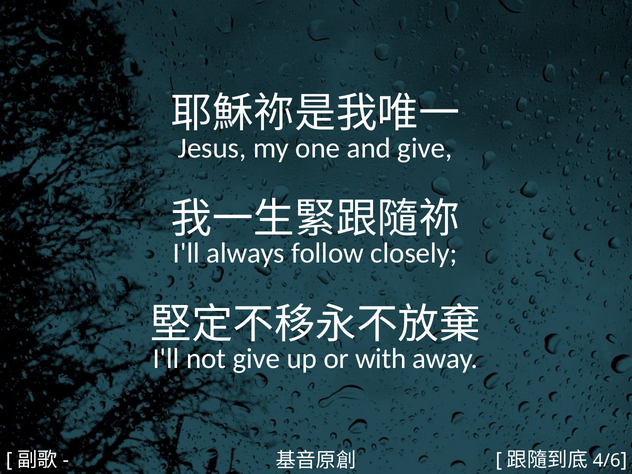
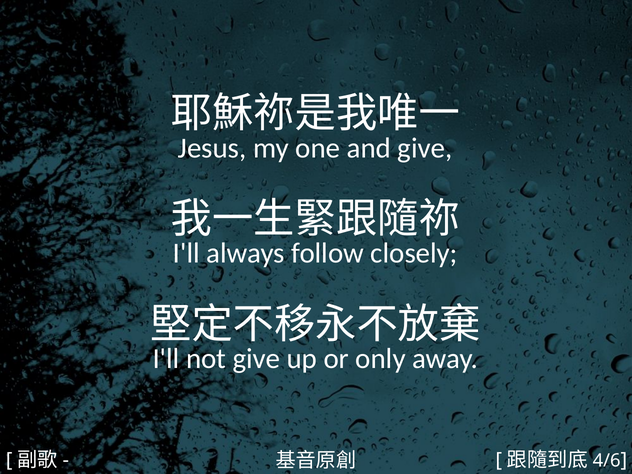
with: with -> only
